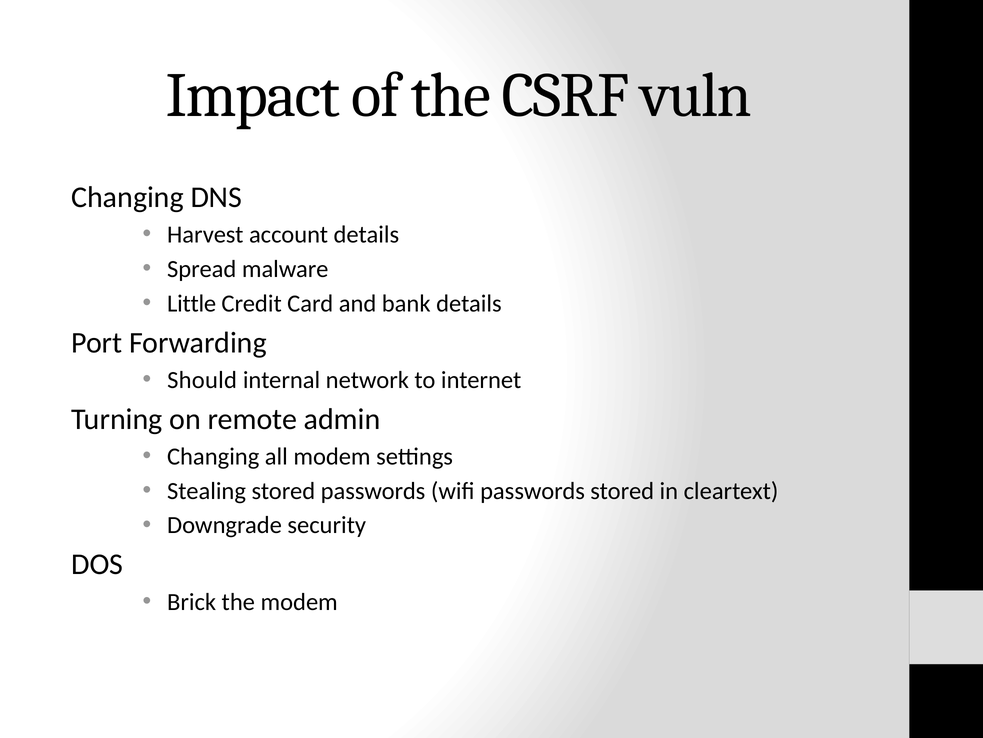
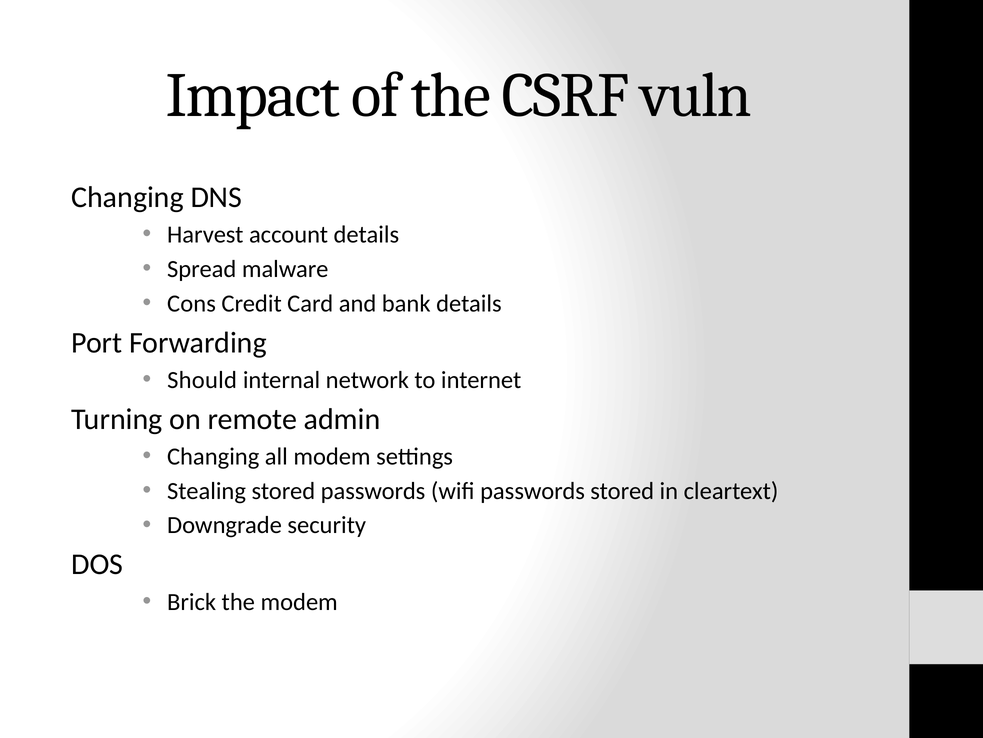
Little: Little -> Cons
